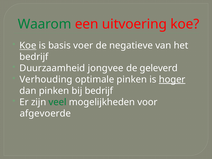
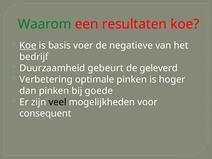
uitvoering: uitvoering -> resultaten
jongvee: jongvee -> gebeurt
Verhouding: Verhouding -> Verbetering
hoger underline: present -> none
bij bedrijf: bedrijf -> goede
veel colour: green -> black
afgevoerde: afgevoerde -> consequent
